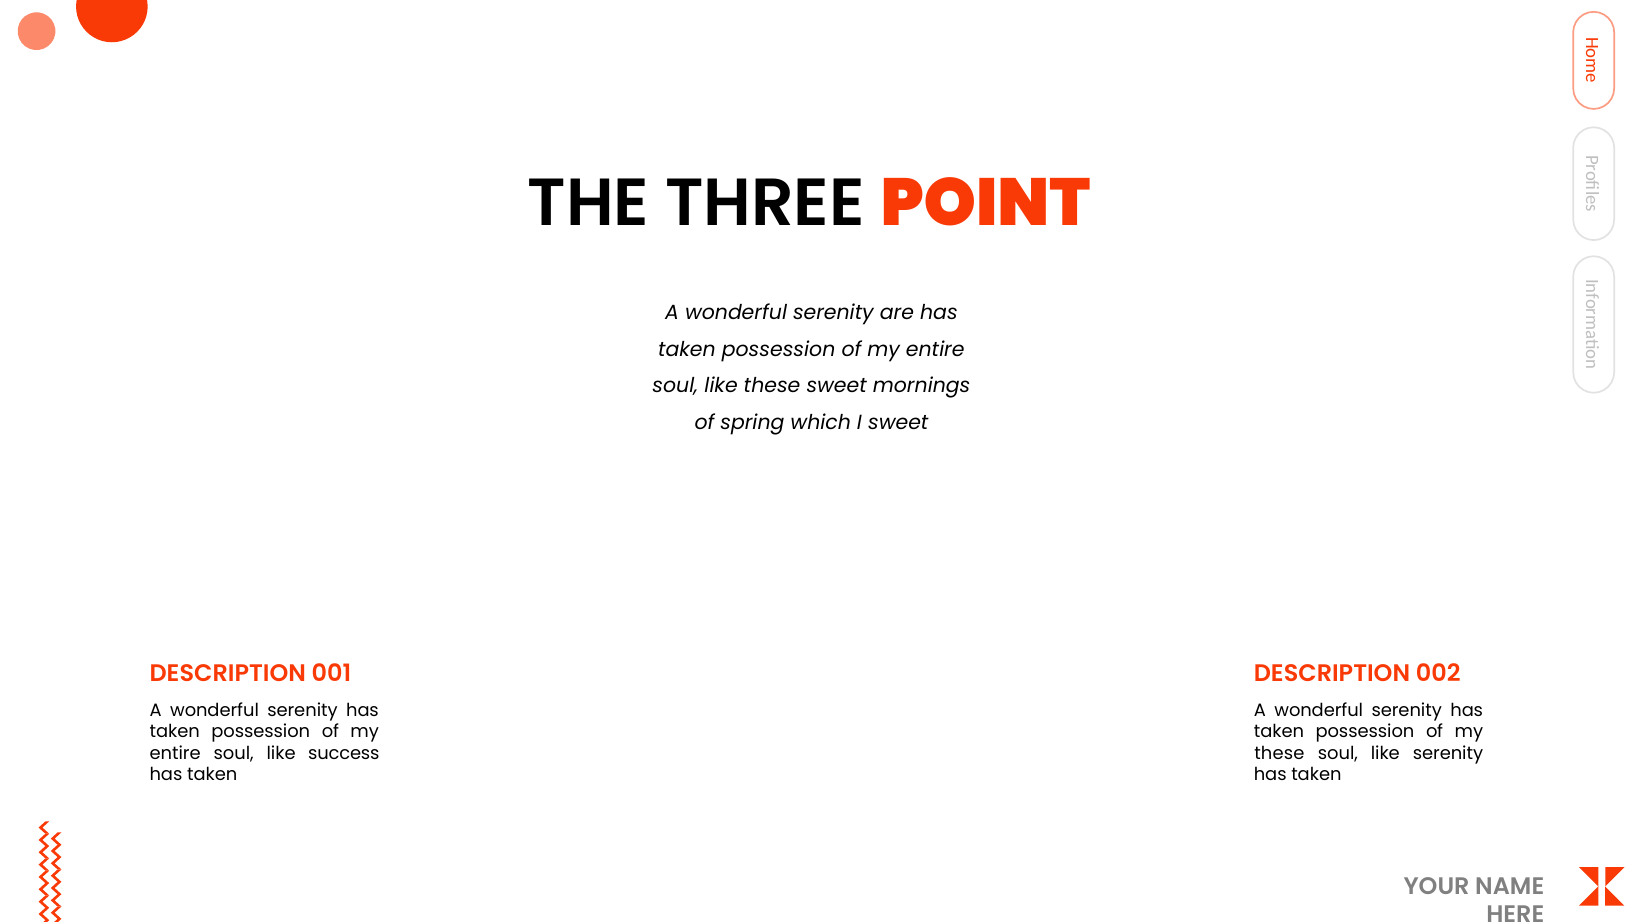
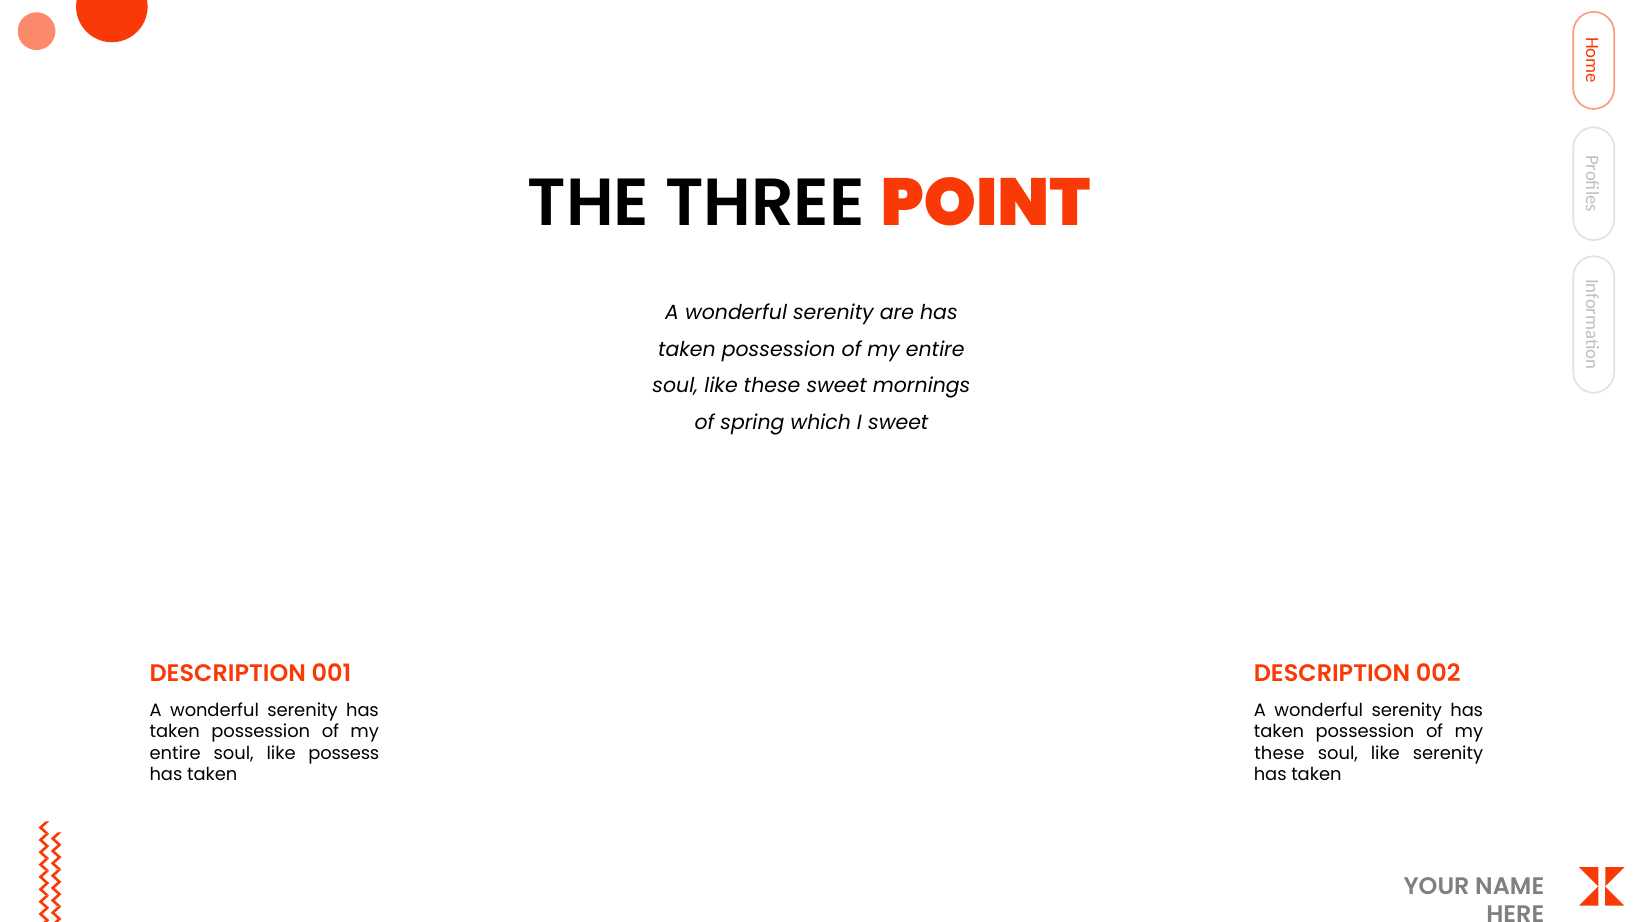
success: success -> possess
